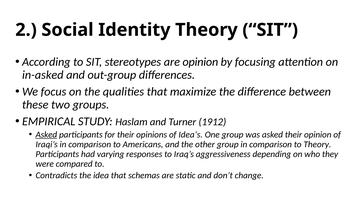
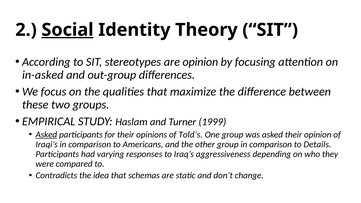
Social underline: none -> present
1912: 1912 -> 1999
Idea’s: Idea’s -> Told’s
to Theory: Theory -> Details
